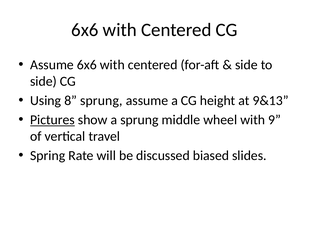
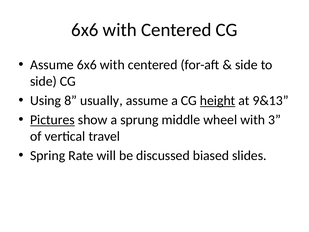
8 sprung: sprung -> usually
height underline: none -> present
9: 9 -> 3
